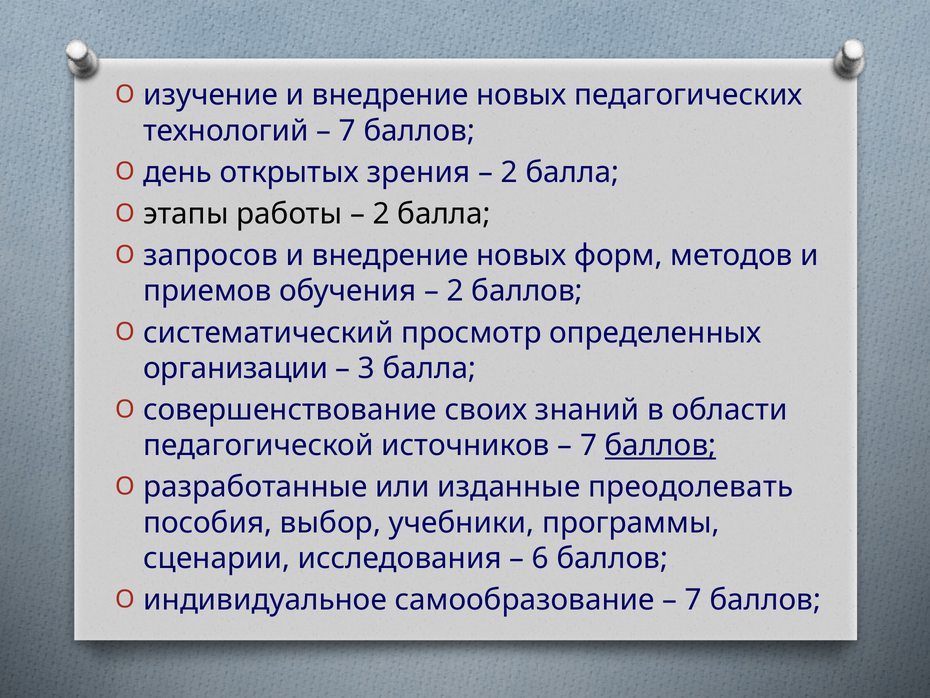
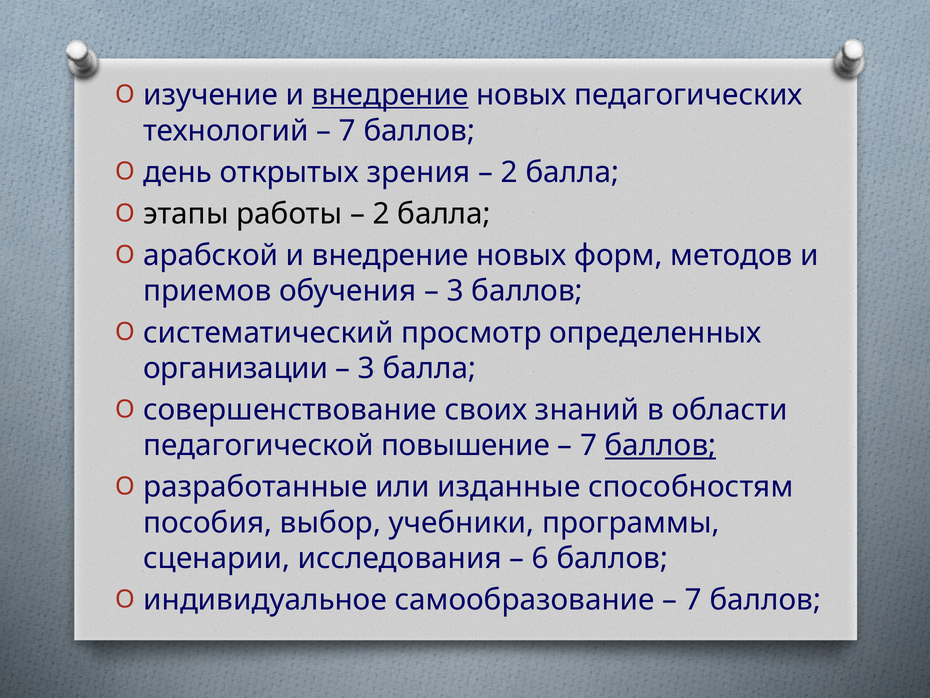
внедрение at (390, 95) underline: none -> present
запросов: запросов -> арабской
2 at (455, 291): 2 -> 3
источников: источников -> повышение
преодолевать: преодолевать -> способностям
